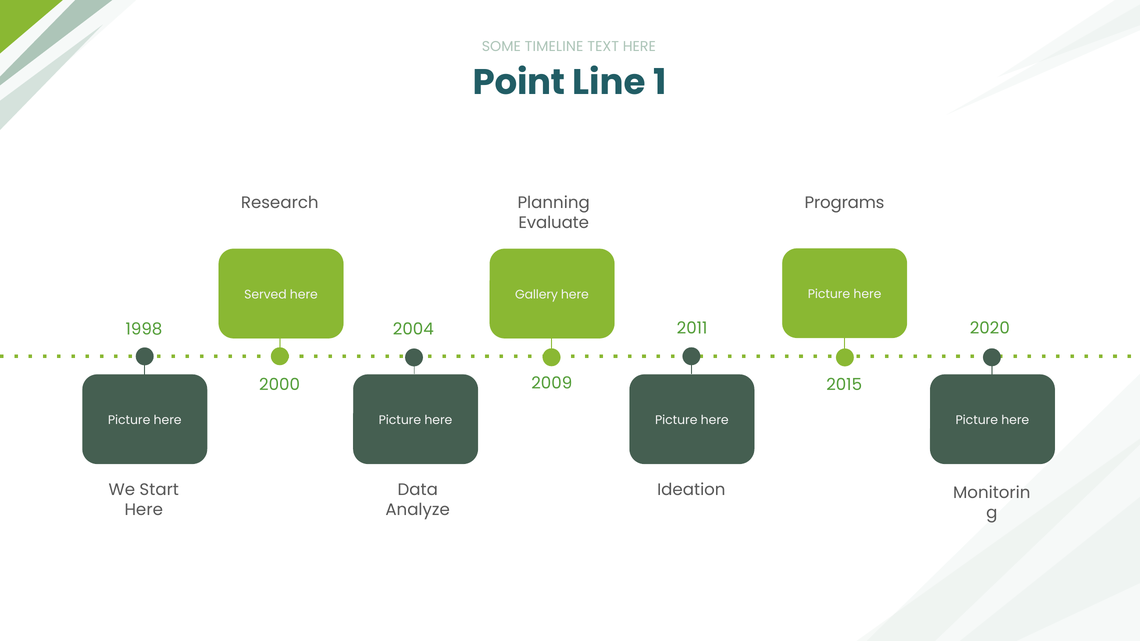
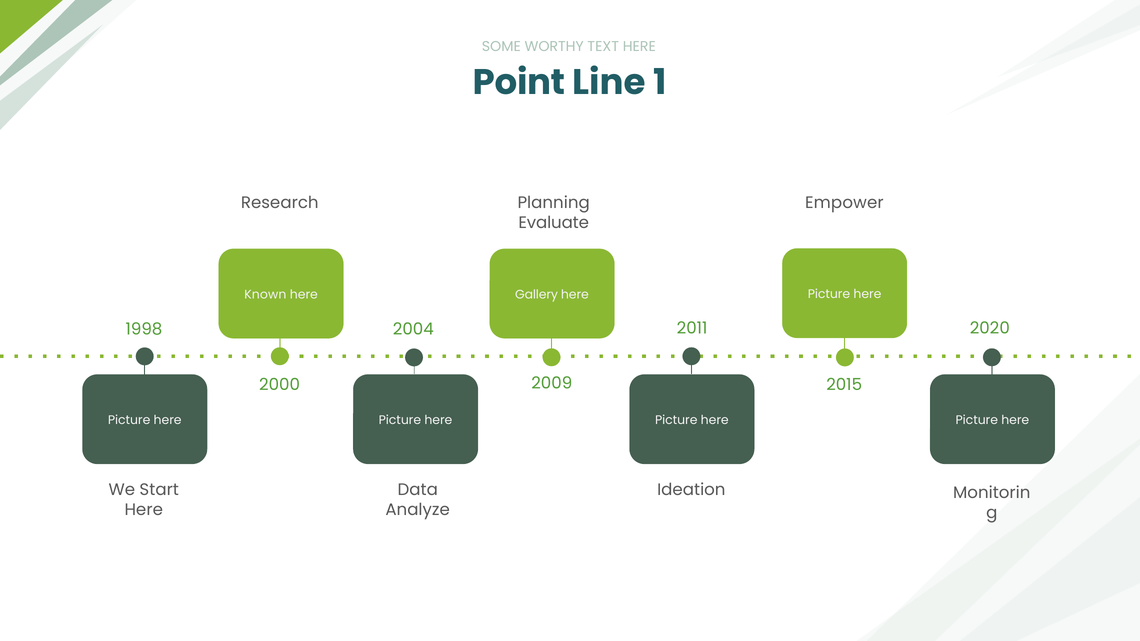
TIMELINE: TIMELINE -> WORTHY
Programs: Programs -> Empower
Served: Served -> Known
